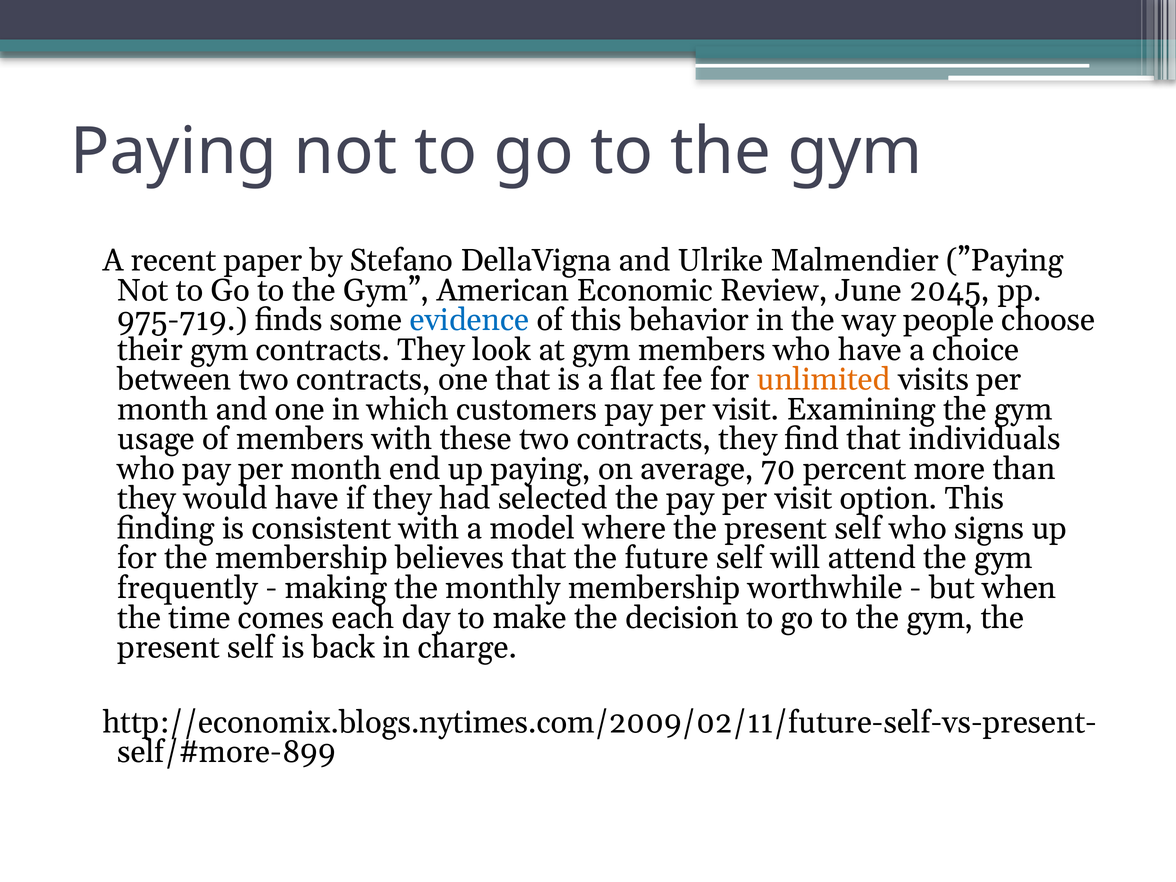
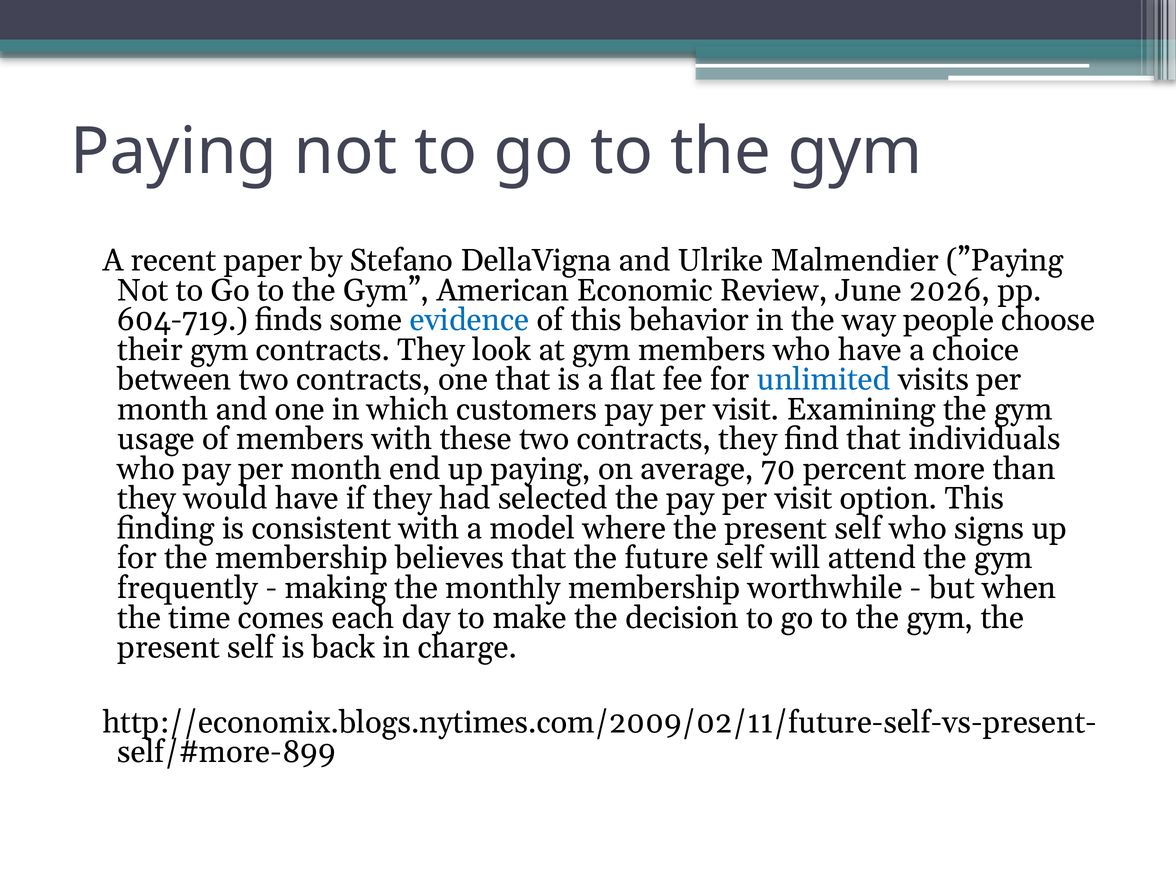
2045: 2045 -> 2026
975-719: 975-719 -> 604-719
unlimited colour: orange -> blue
